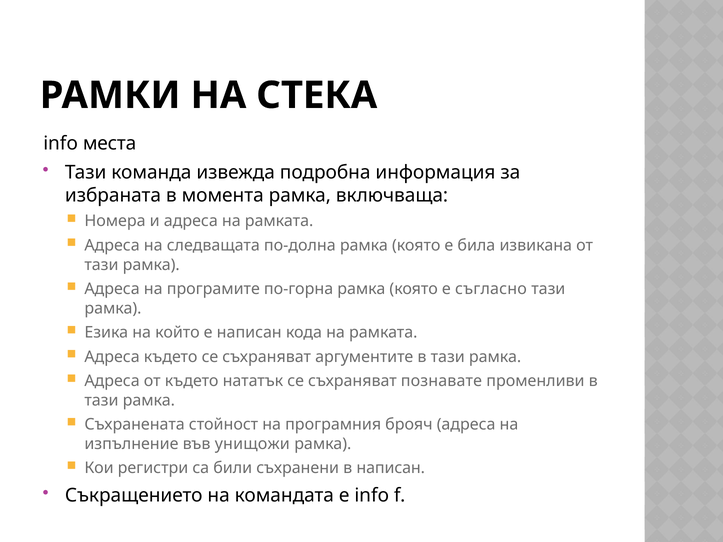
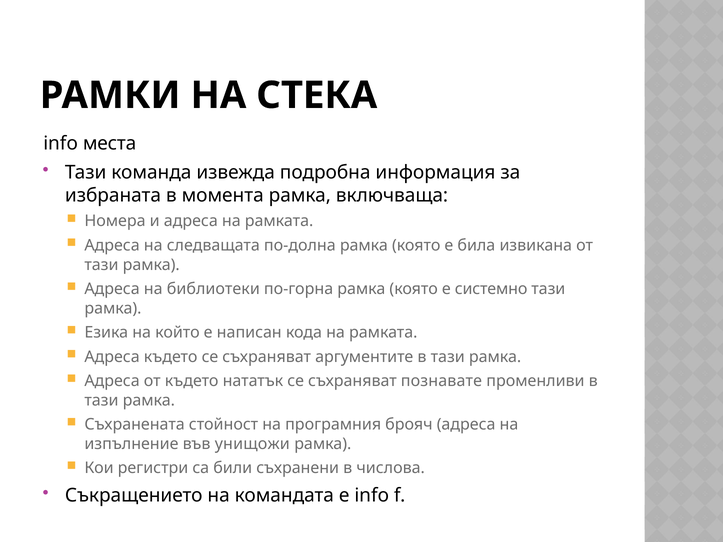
програмите: програмите -> библиотеки
съгласно: съгласно -> системно
в написан: написан -> числова
